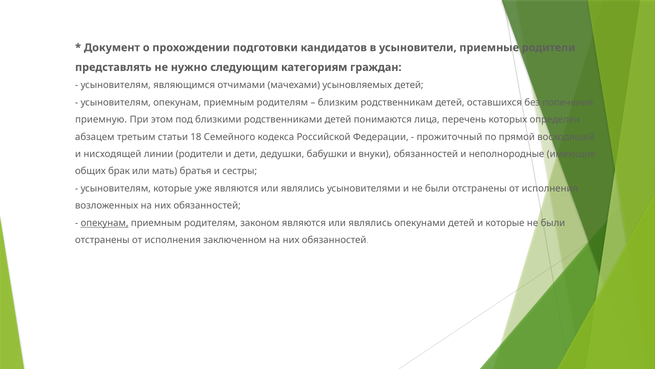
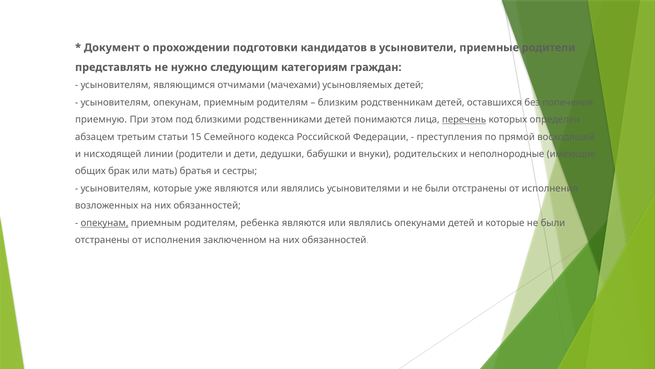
перечень underline: none -> present
18: 18 -> 15
прожиточный: прожиточный -> преступления
внуки обязанностей: обязанностей -> родительских
законом: законом -> ребенка
